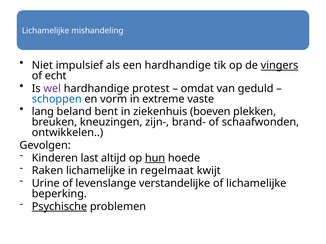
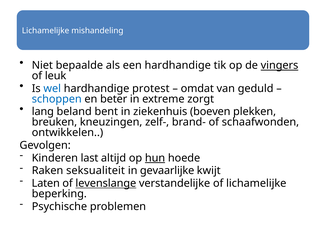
impulsief: impulsief -> bepaalde
echt: echt -> leuk
wel colour: purple -> blue
vorm: vorm -> beter
vaste: vaste -> zorgt
zijn-: zijn- -> zelf-
Raken lichamelijke: lichamelijke -> seksualiteit
regelmaat: regelmaat -> gevaarlijke
Urine: Urine -> Laten
levenslange underline: none -> present
Psychische underline: present -> none
